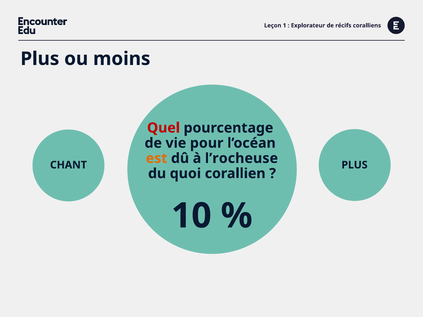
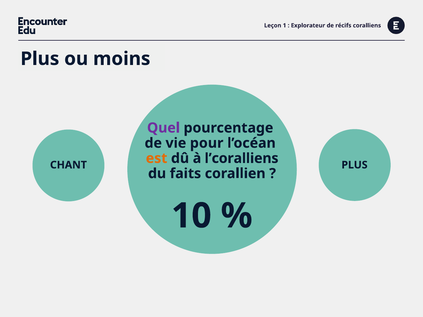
Quel colour: red -> purple
l’rocheuse: l’rocheuse -> l’coralliens
quoi: quoi -> faits
